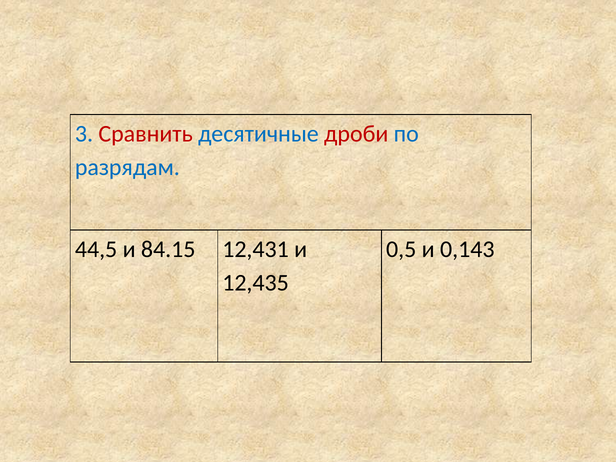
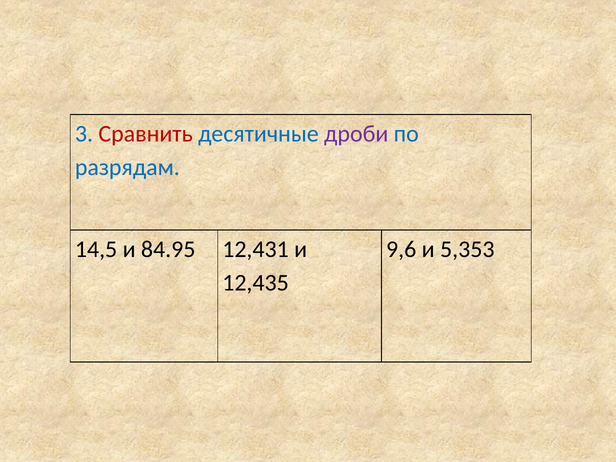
дроби colour: red -> purple
44,5: 44,5 -> 14,5
84.15: 84.15 -> 84.95
0,5: 0,5 -> 9,6
0,143: 0,143 -> 5,353
